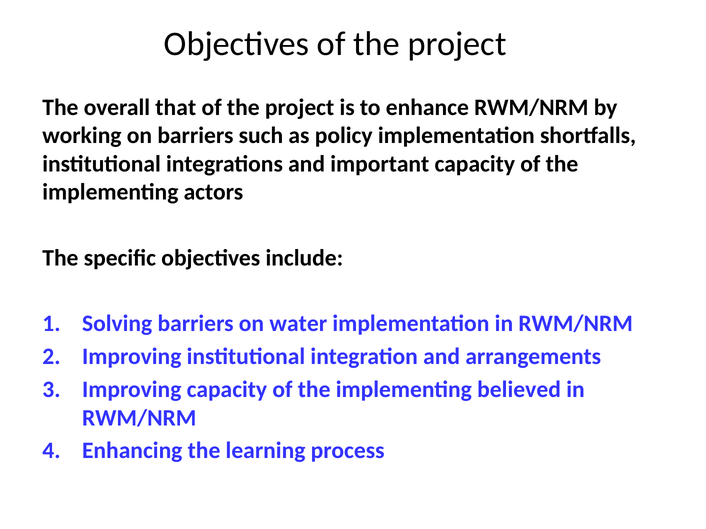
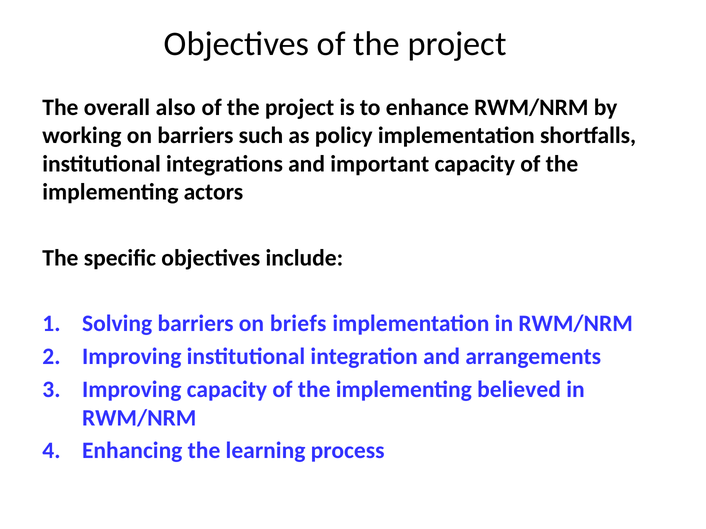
that: that -> also
water: water -> briefs
